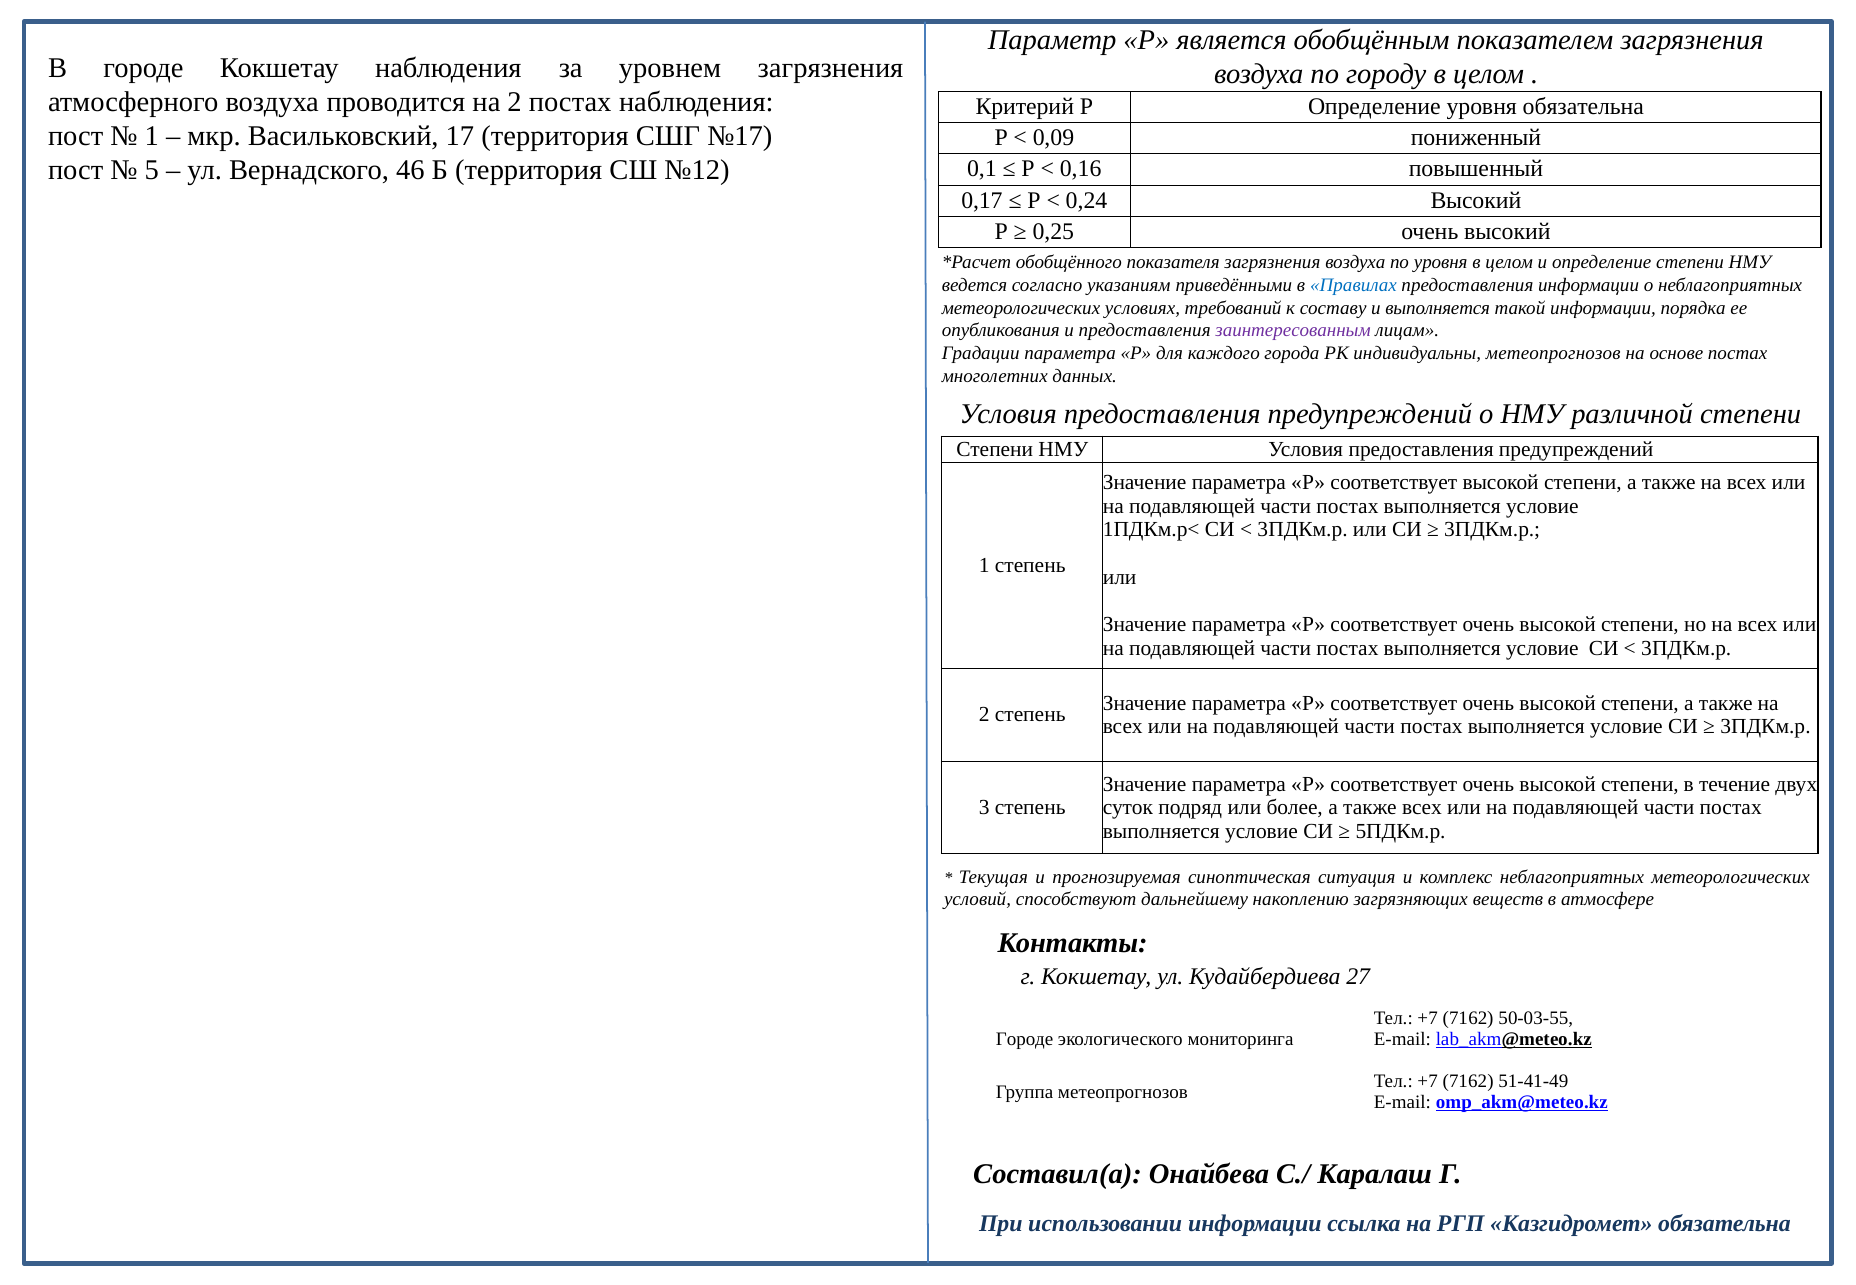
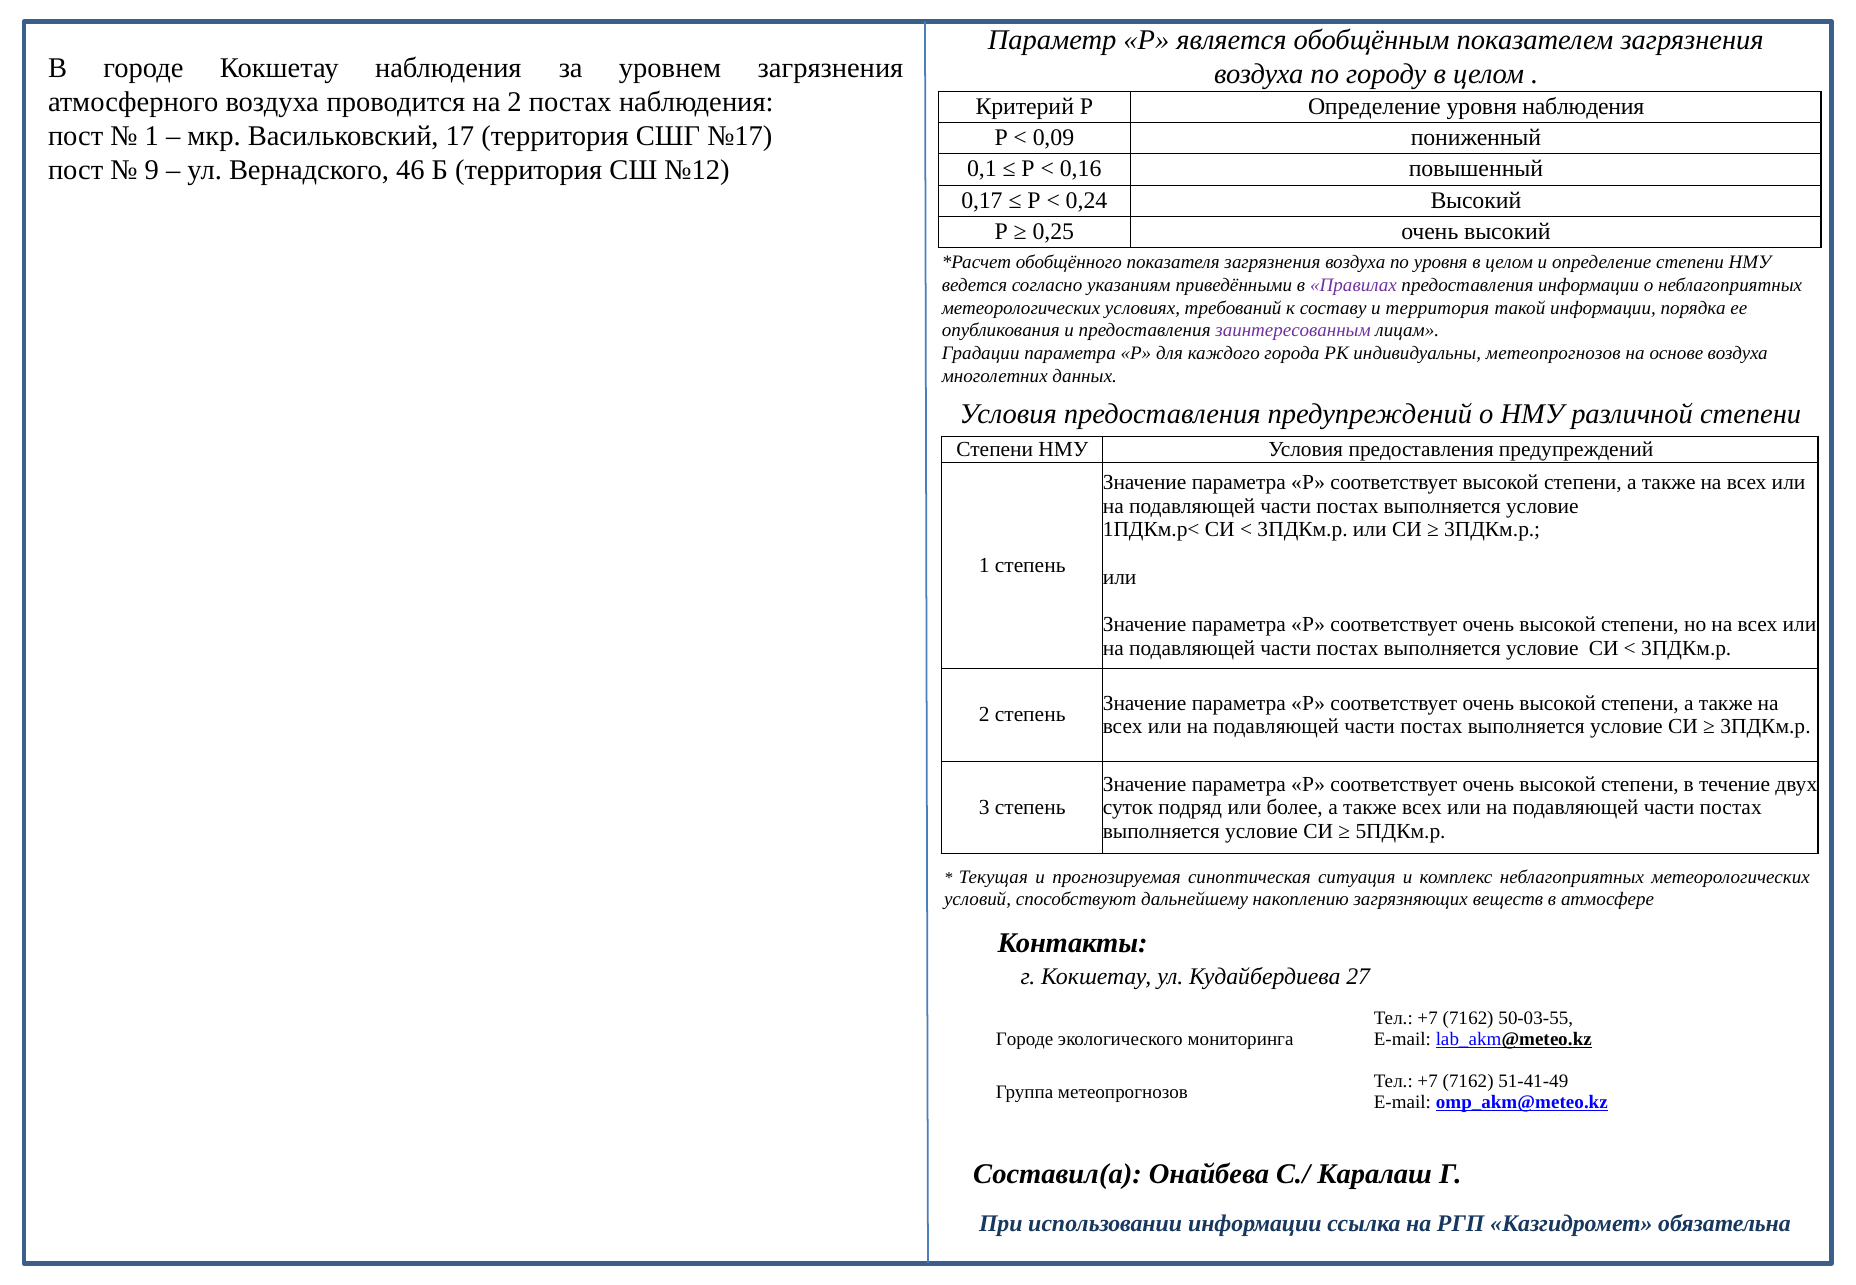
уровня обязательна: обязательна -> наблюдения
5: 5 -> 9
Правилах colour: blue -> purple
и выполняется: выполняется -> территория
основе постах: постах -> воздуха
